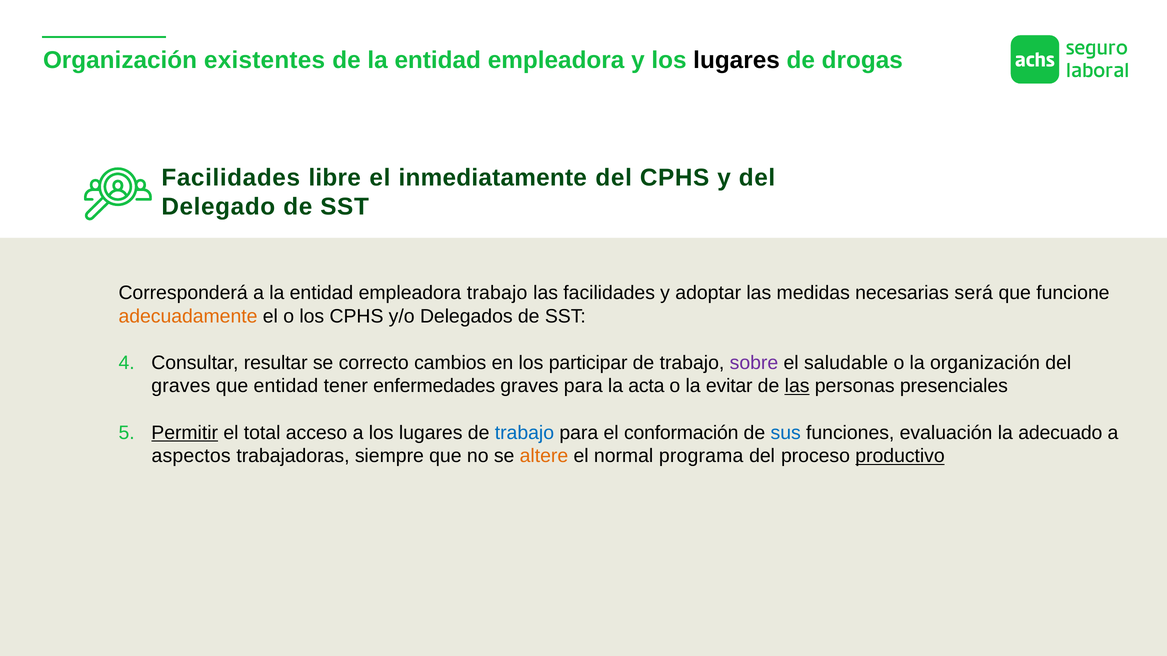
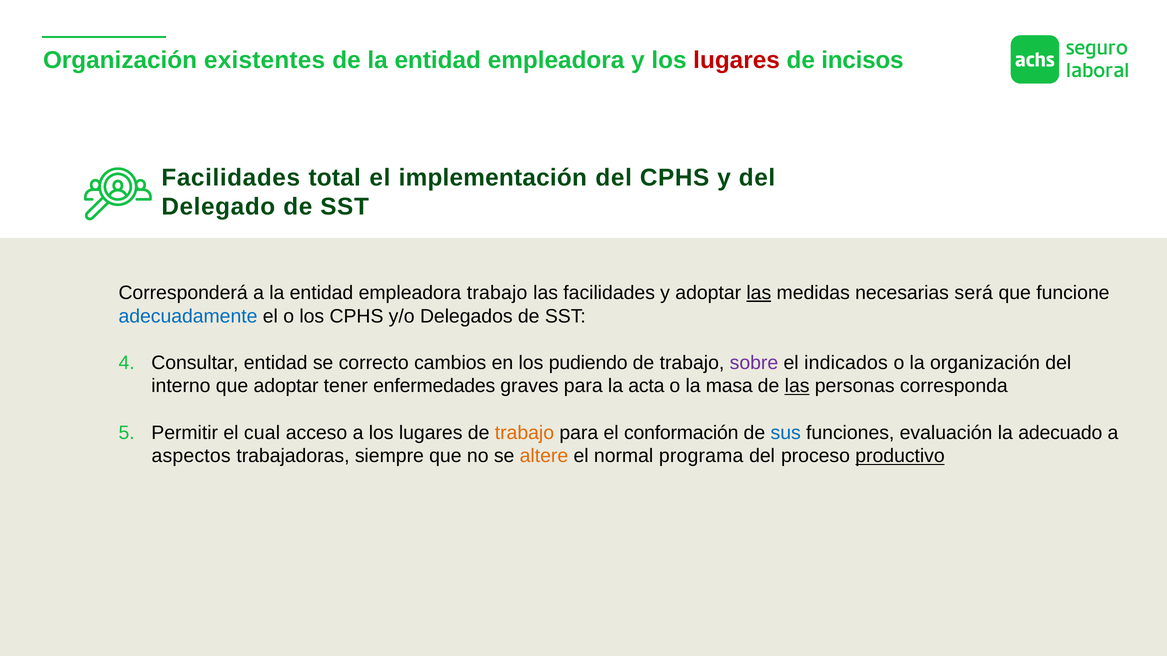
lugares at (737, 61) colour: black -> red
drogas: drogas -> incisos
libre: libre -> total
inmediatamente: inmediatamente -> implementación
las at (759, 293) underline: none -> present
adecuadamente colour: orange -> blue
Consultar resultar: resultar -> entidad
participar: participar -> pudiendo
saludable: saludable -> indicados
graves at (181, 386): graves -> interno
que entidad: entidad -> adoptar
evitar: evitar -> masa
presenciales: presenciales -> corresponda
Permitir underline: present -> none
total: total -> cual
trabajo at (524, 433) colour: blue -> orange
